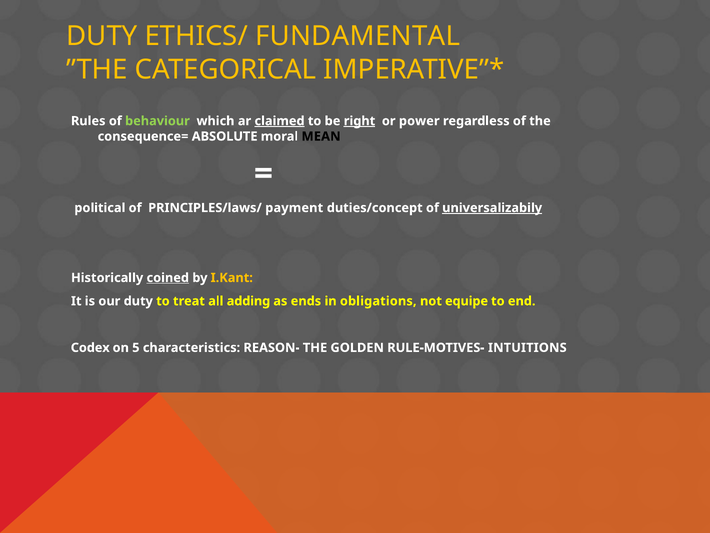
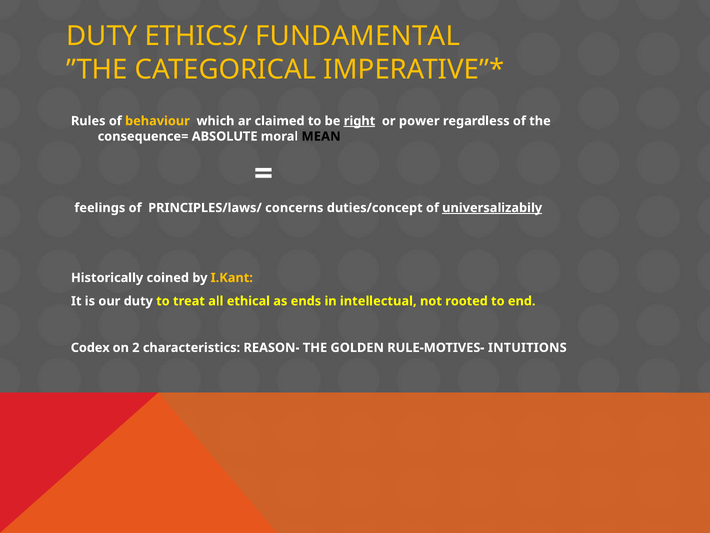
behaviour colour: light green -> yellow
claimed underline: present -> none
political: political -> feelings
payment: payment -> concerns
coined underline: present -> none
adding: adding -> ethical
obligations: obligations -> intellectual
equipe: equipe -> rooted
5: 5 -> 2
